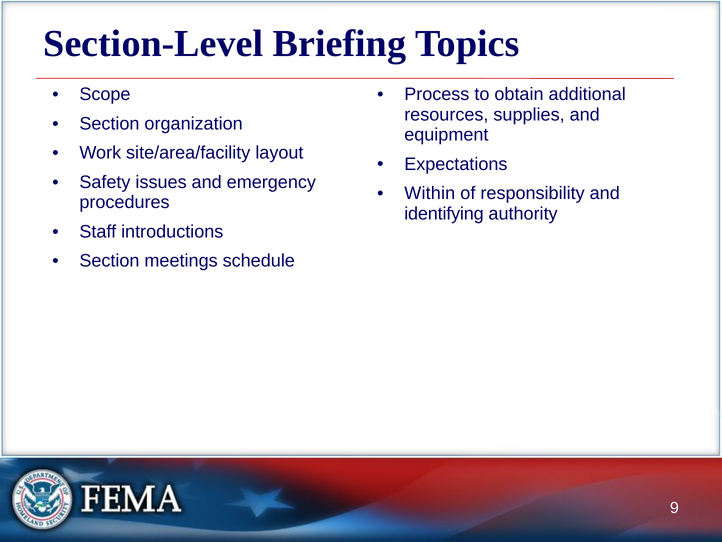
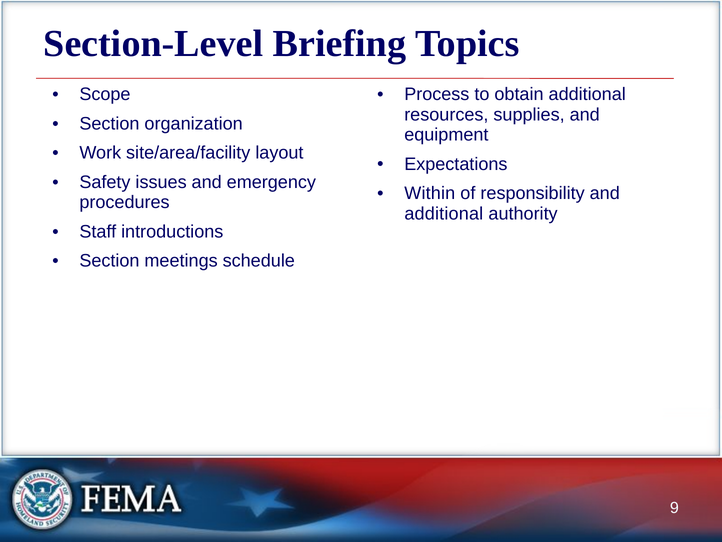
identifying at (444, 213): identifying -> additional
